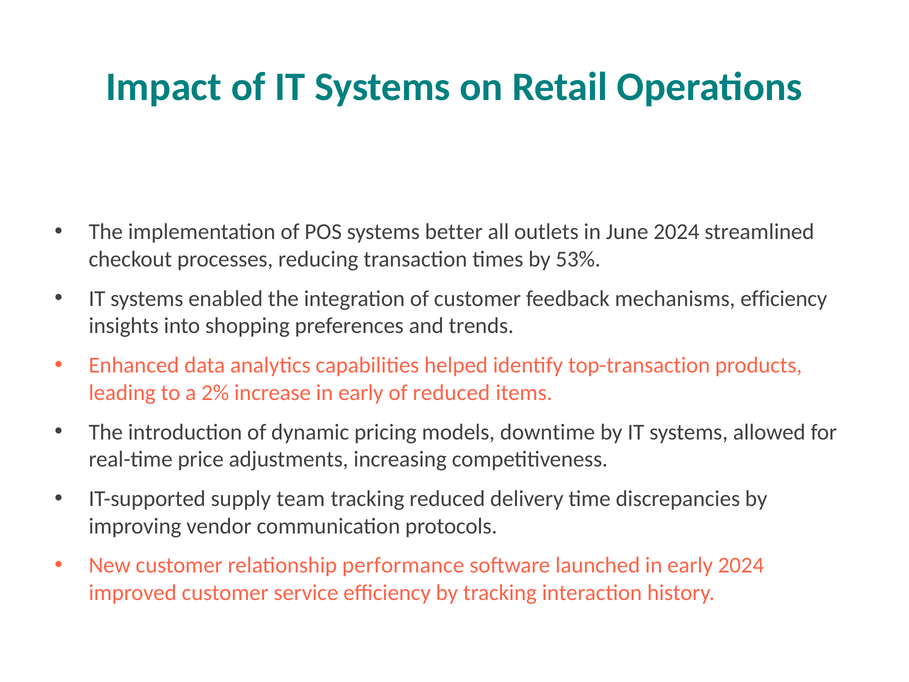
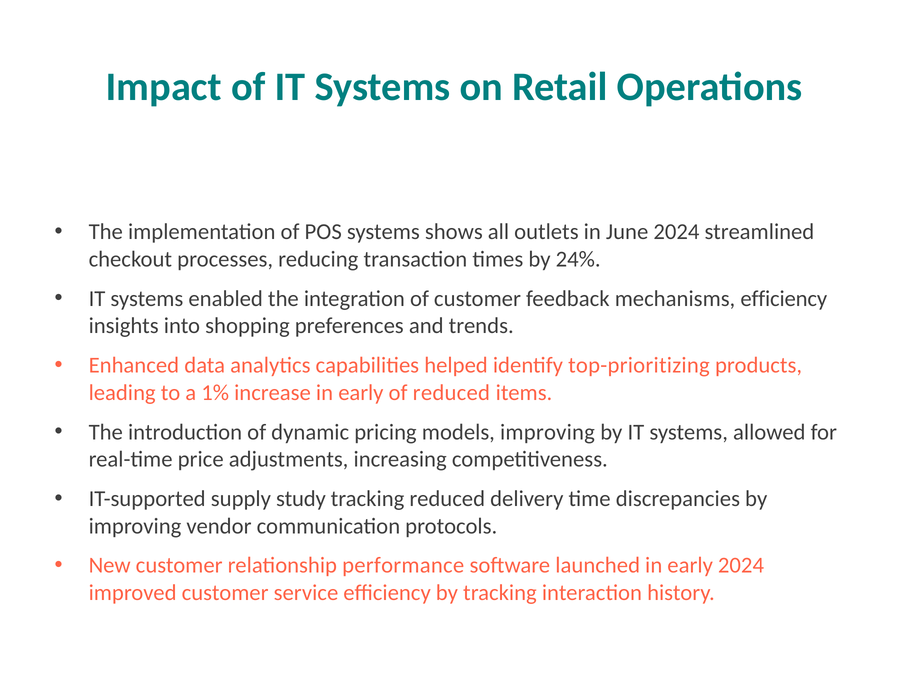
better: better -> shows
53%: 53% -> 24%
top-transaction: top-transaction -> top-prioritizing
2%: 2% -> 1%
models downtime: downtime -> improving
team: team -> study
